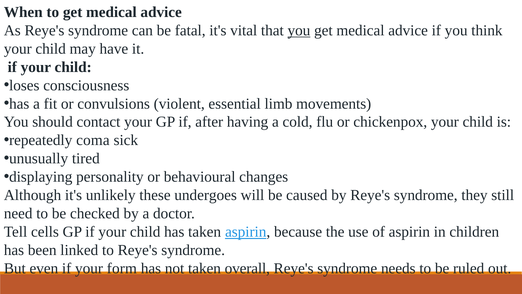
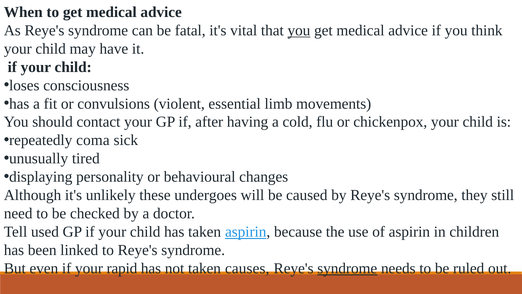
cells: cells -> used
form: form -> rapid
overall: overall -> causes
syndrome at (347, 268) underline: none -> present
